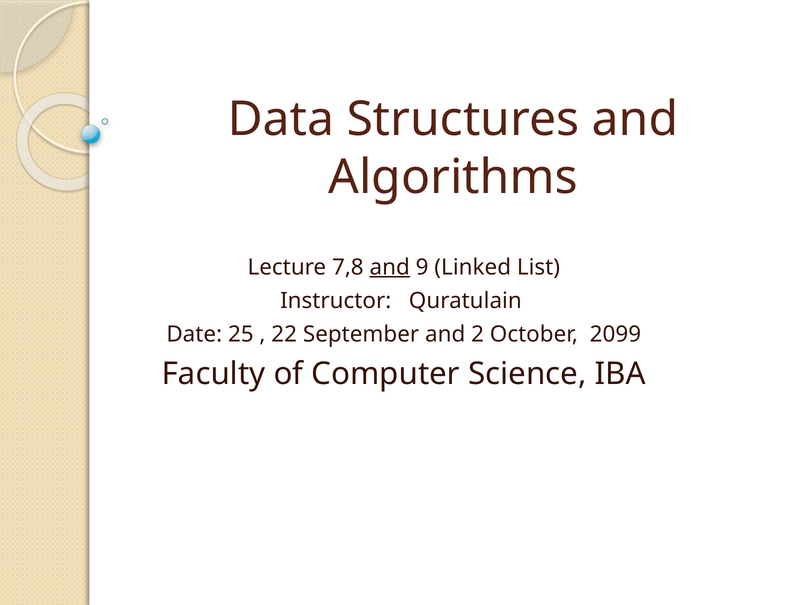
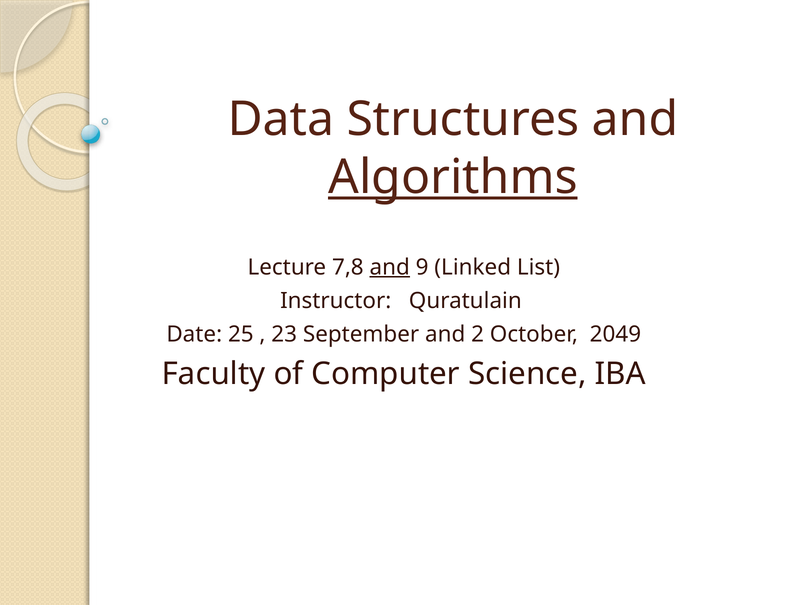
Algorithms underline: none -> present
22: 22 -> 23
2099: 2099 -> 2049
